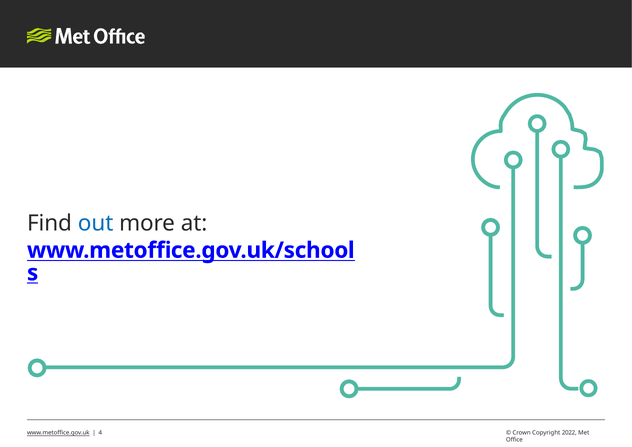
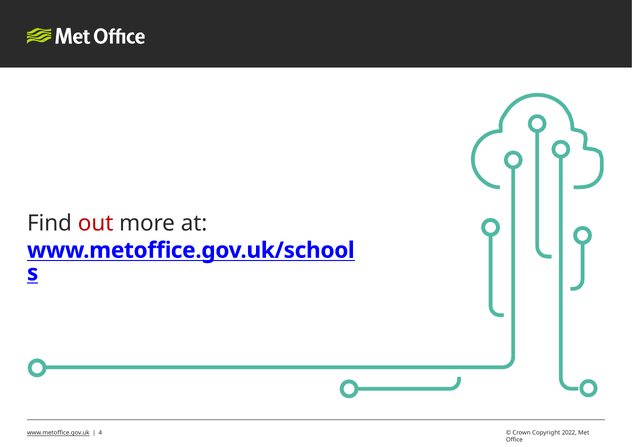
out colour: blue -> red
